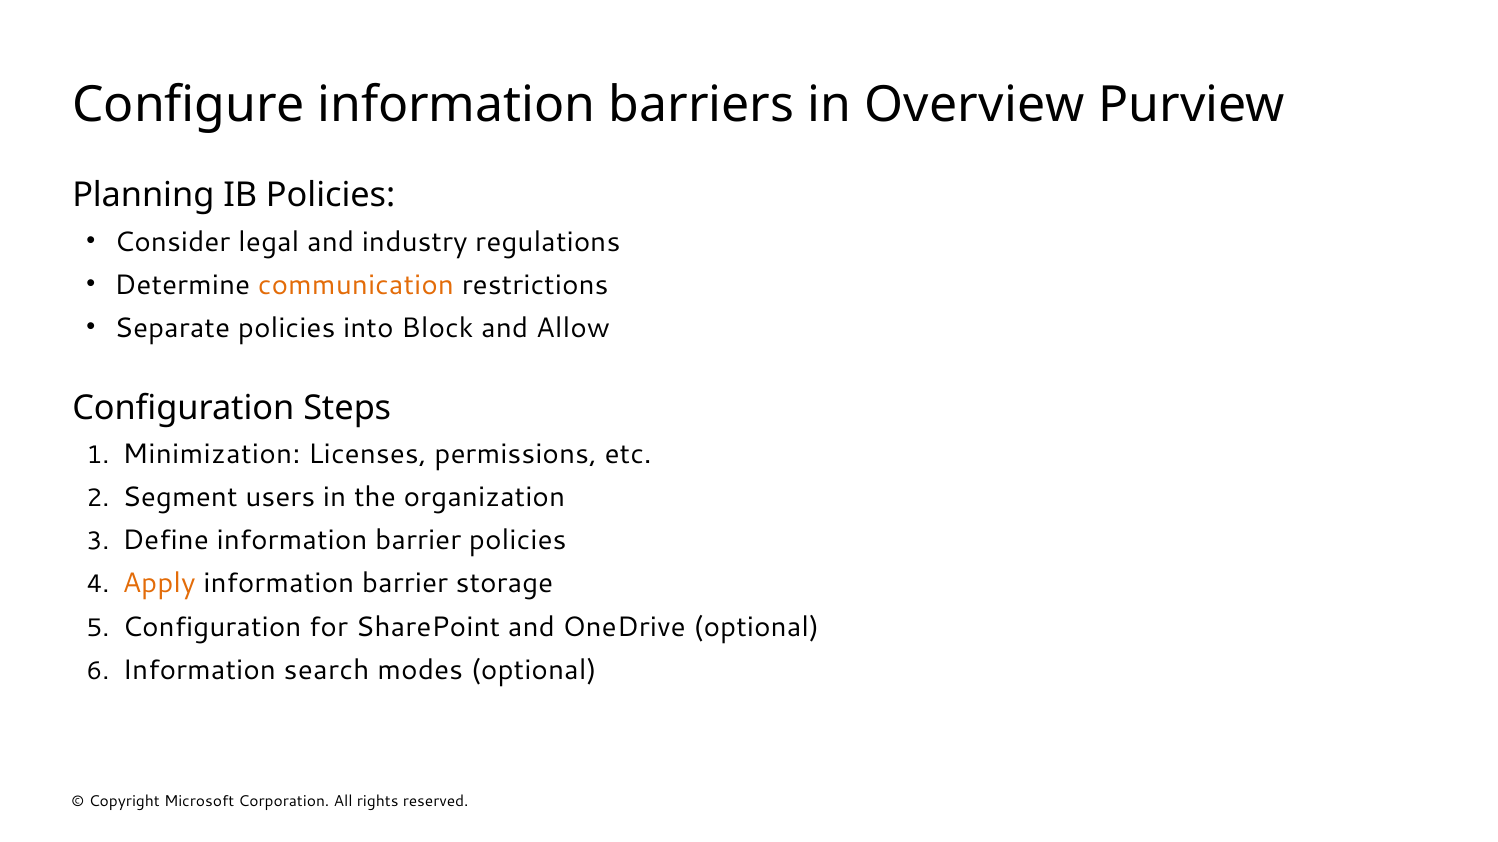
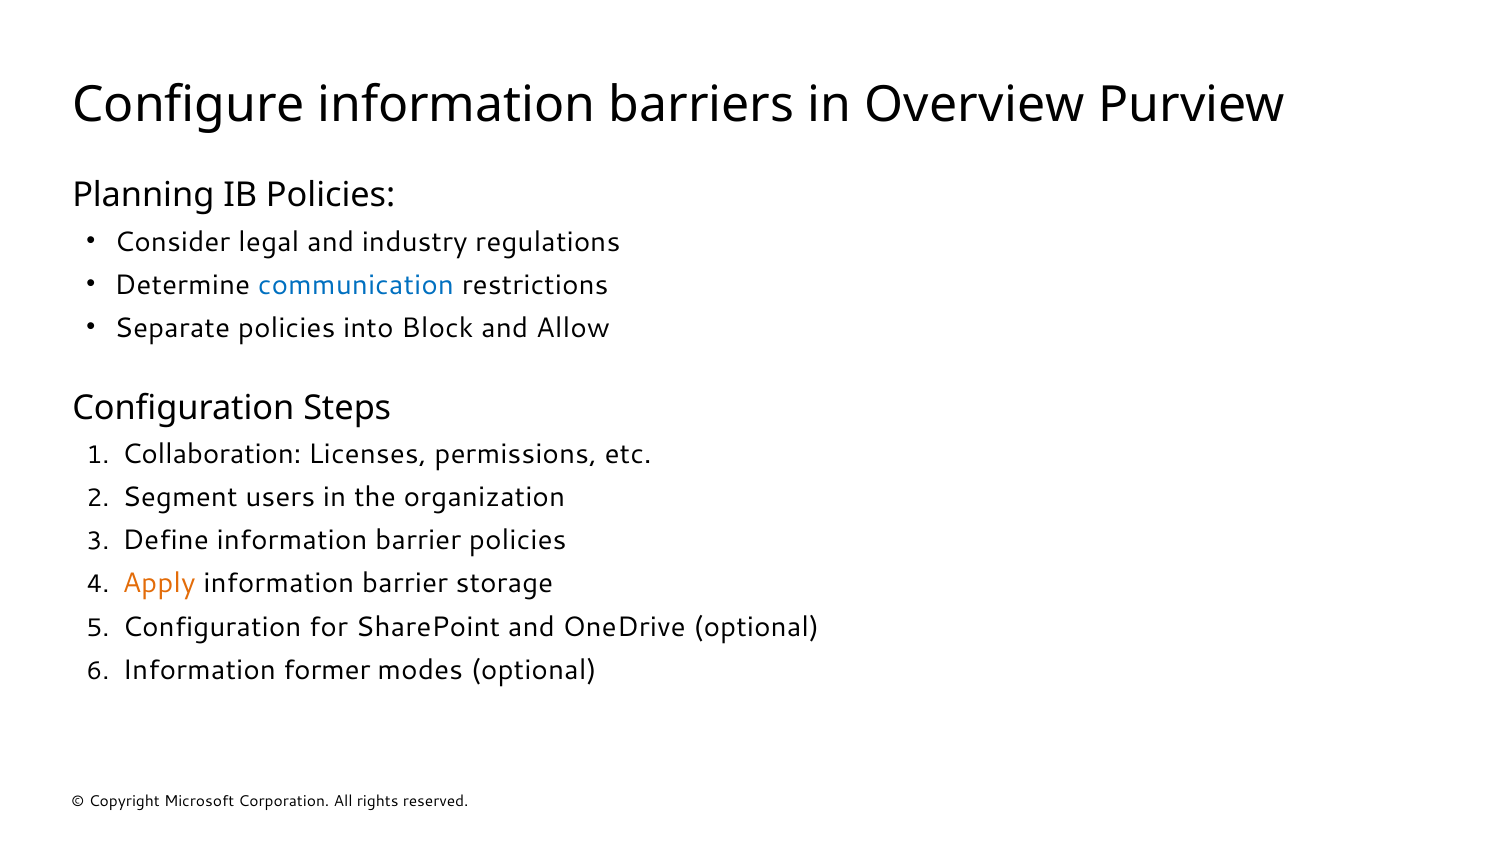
communication colour: orange -> blue
Minimization: Minimization -> Collaboration
search: search -> former
